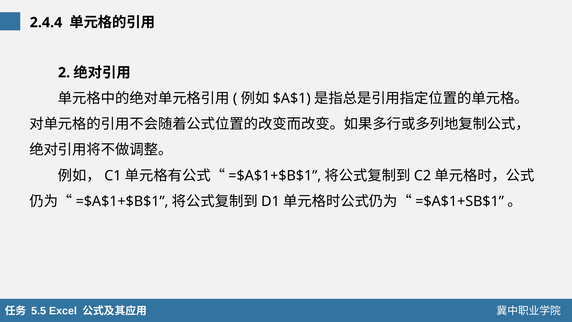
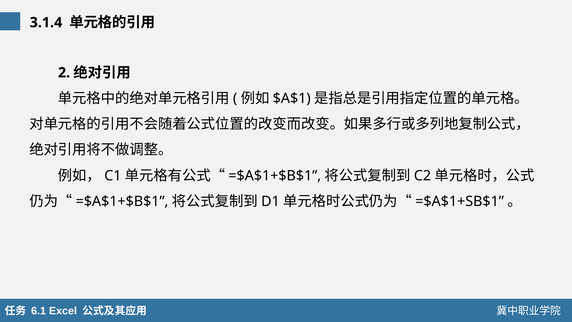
2.4.4: 2.4.4 -> 3.1.4
5.5: 5.5 -> 6.1
